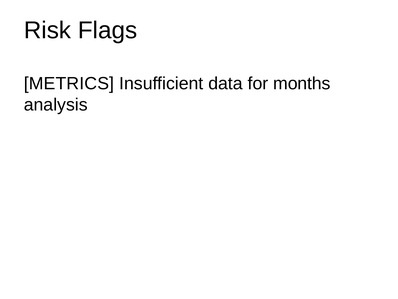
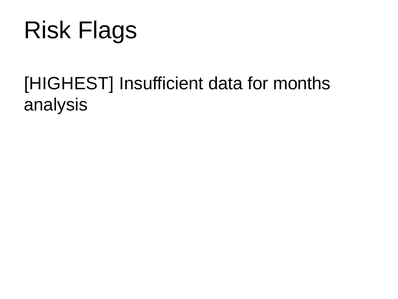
METRICS: METRICS -> HIGHEST
